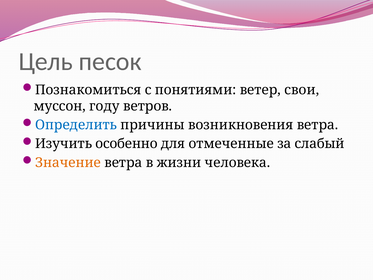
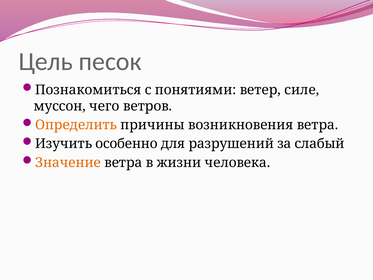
свои: свои -> силе
году: году -> чего
Определить colour: blue -> orange
отмеченные: отмеченные -> разрушений
